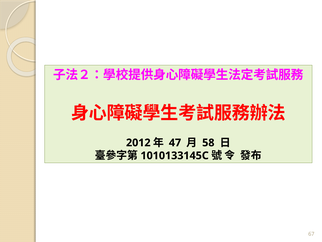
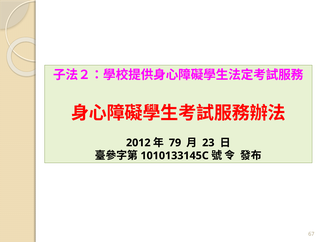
47: 47 -> 79
58: 58 -> 23
